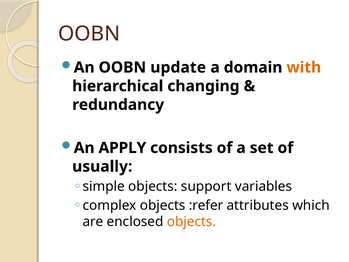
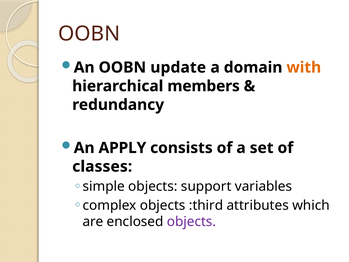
changing: changing -> members
usually: usually -> classes
:refer: :refer -> :third
objects at (192, 222) colour: orange -> purple
